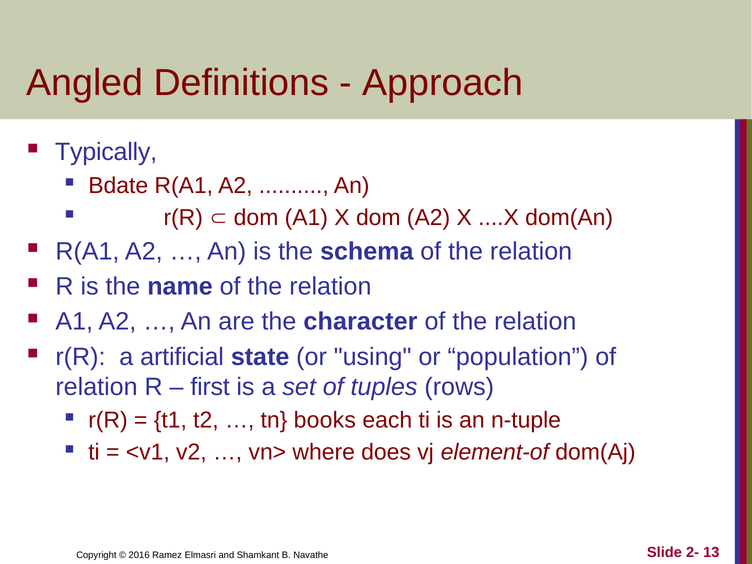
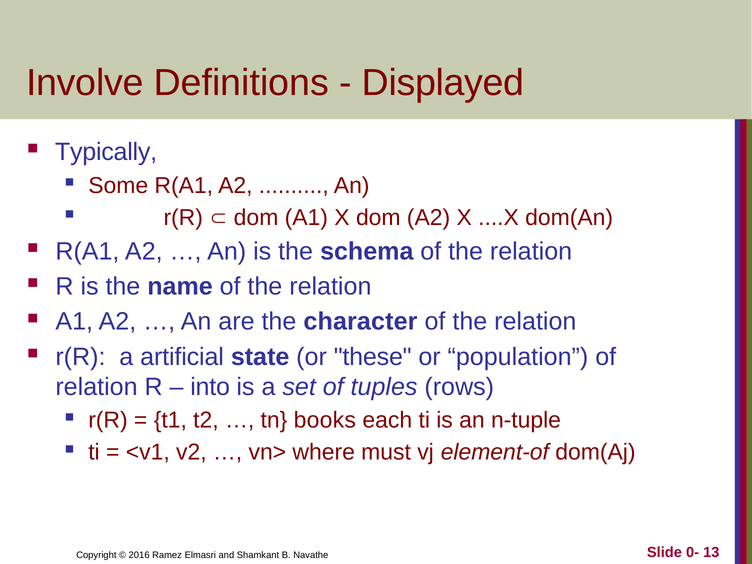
Angled: Angled -> Involve
Approach: Approach -> Displayed
Bdate: Bdate -> Some
using: using -> these
first: first -> into
does: does -> must
2-: 2- -> 0-
